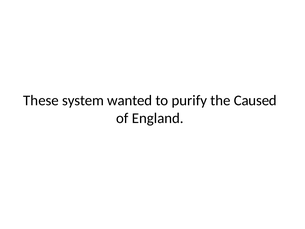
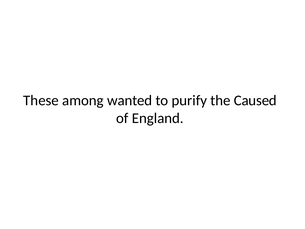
system: system -> among
